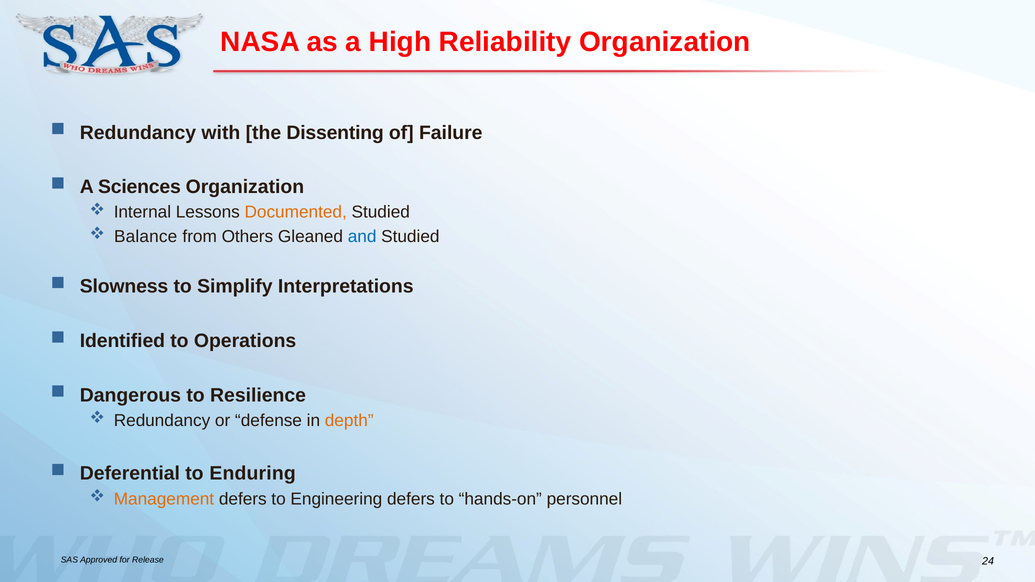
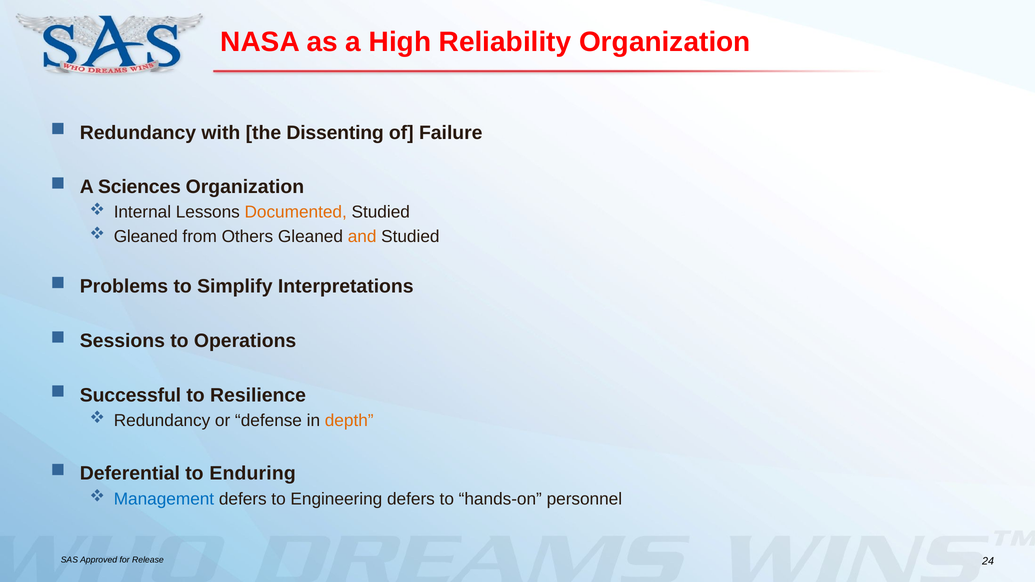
Balance at (146, 236): Balance -> Gleaned
and colour: blue -> orange
Slowness: Slowness -> Problems
Identified: Identified -> Sessions
Dangerous: Dangerous -> Successful
Management colour: orange -> blue
